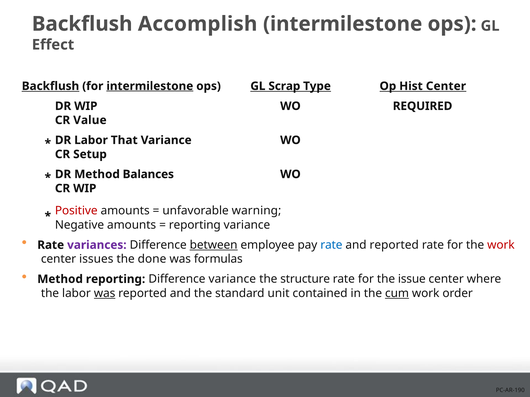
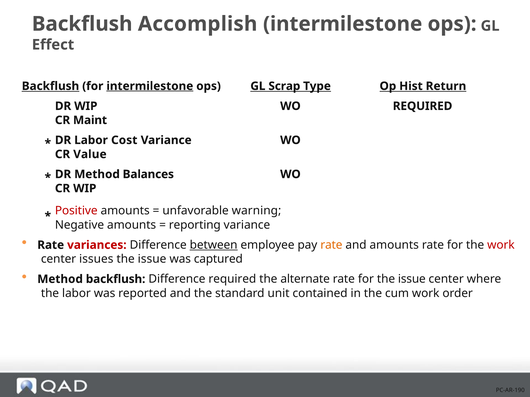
Hist Center: Center -> Return
Value: Value -> Maint
That: That -> Cost
Setup: Setup -> Value
variances colour: purple -> red
rate at (331, 245) colour: blue -> orange
and reported: reported -> amounts
done at (152, 259): done -> issue
formulas: formulas -> captured
Method reporting: reporting -> backflush
Difference variance: variance -> required
structure: structure -> alternate
was at (105, 294) underline: present -> none
cum underline: present -> none
